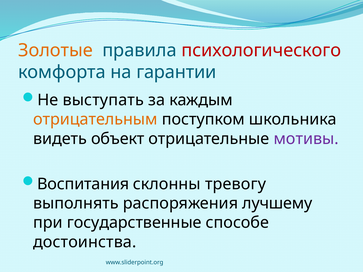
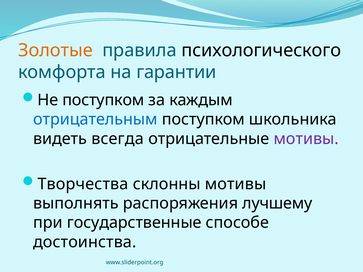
психологического colour: red -> black
Не выступать: выступать -> поступком
отрицательным colour: orange -> blue
объект: объект -> всегда
Воспитания: Воспитания -> Творчества
склонны тревогу: тревогу -> мотивы
